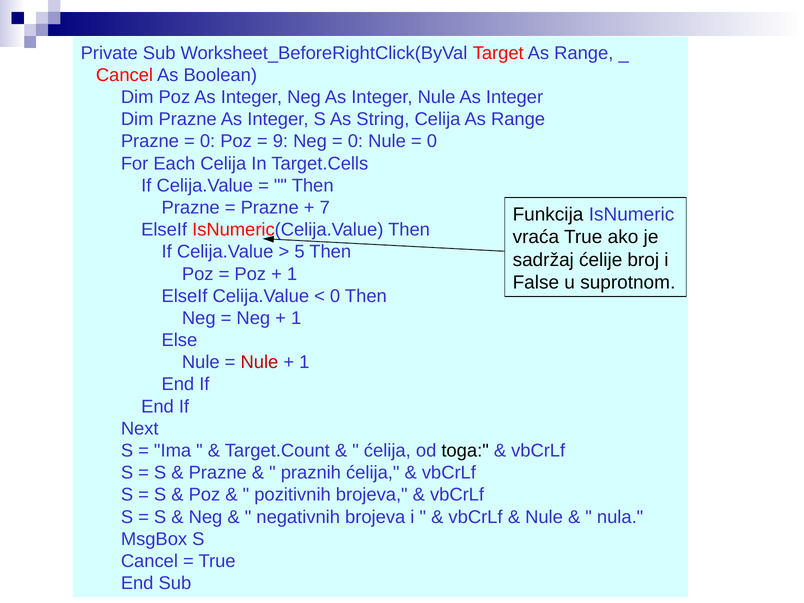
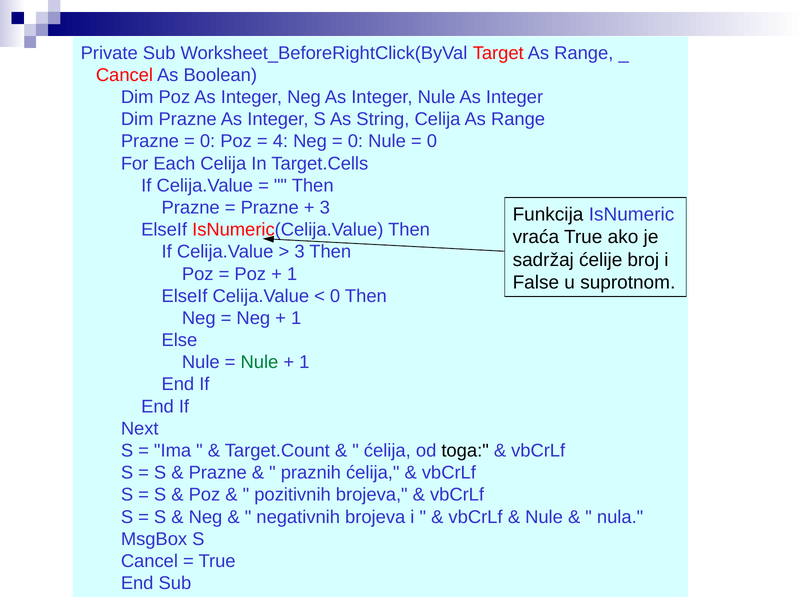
9: 9 -> 4
7 at (325, 208): 7 -> 3
5 at (299, 252): 5 -> 3
Nule at (259, 362) colour: red -> green
